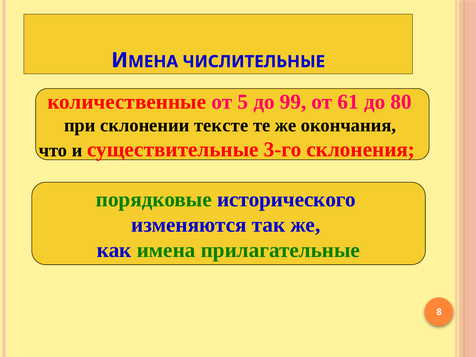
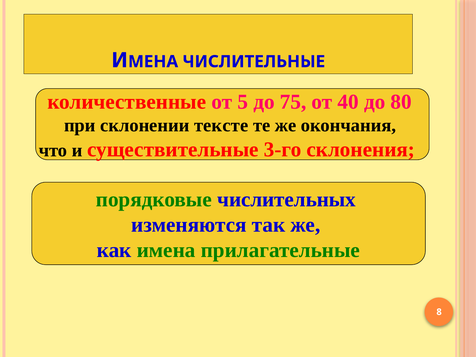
99: 99 -> 75
61: 61 -> 40
исторического: исторического -> числительных
